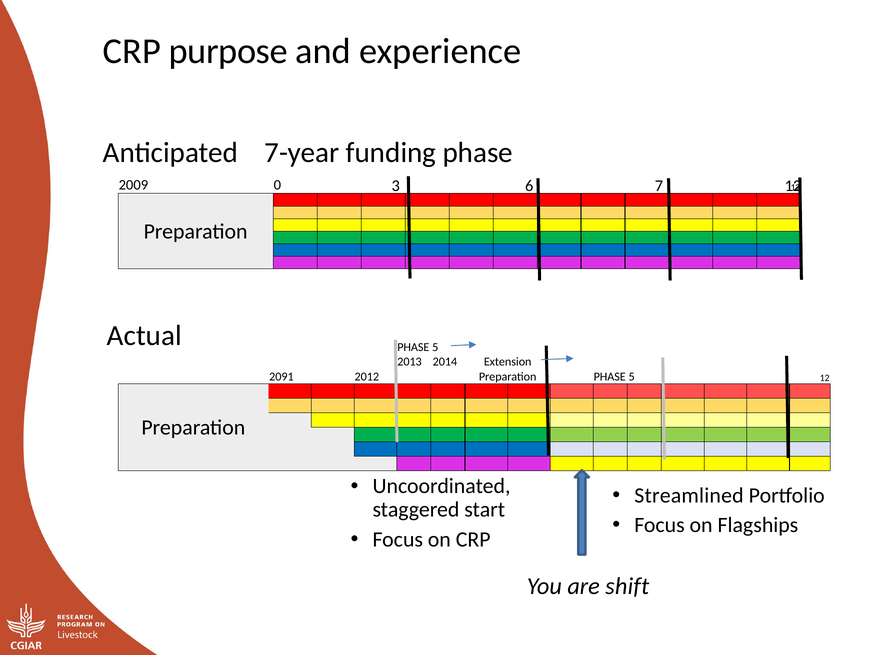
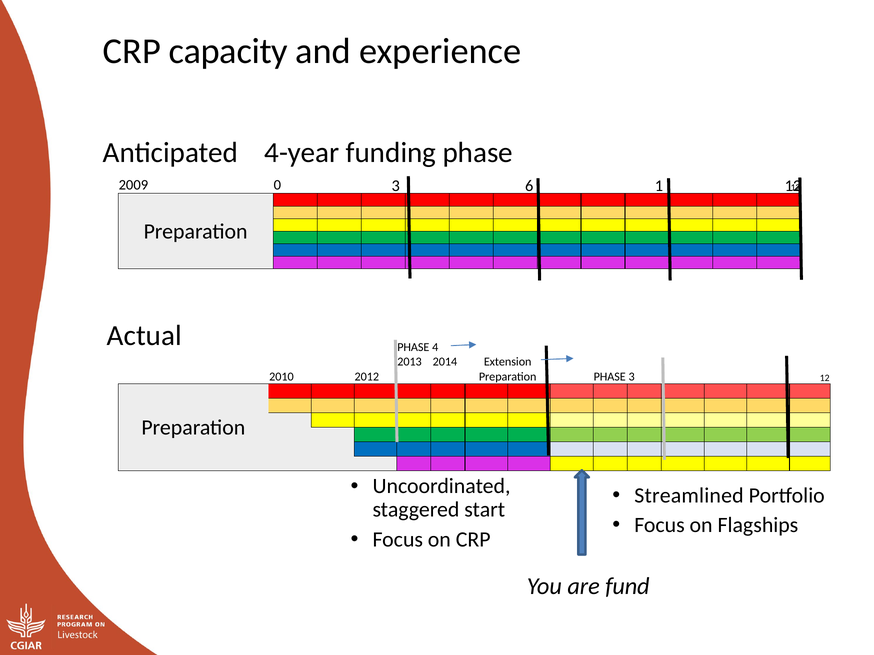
purpose: purpose -> capacity
7-year: 7-year -> 4-year
7: 7 -> 1
5 at (435, 347): 5 -> 4
2091: 2091 -> 2010
Preparation PHASE 5: 5 -> 3
shift: shift -> fund
